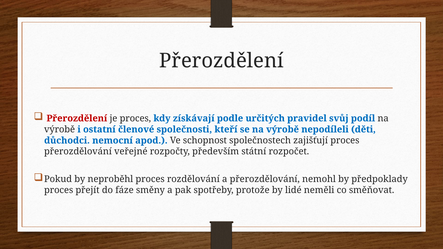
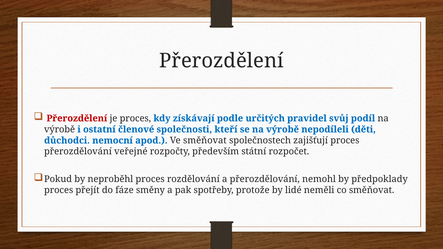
Ve schopnost: schopnost -> směňovat
